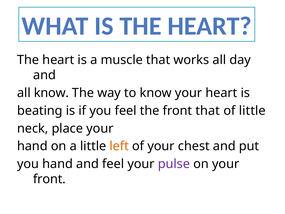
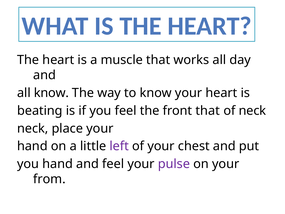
of little: little -> neck
left colour: orange -> purple
front at (49, 179): front -> from
